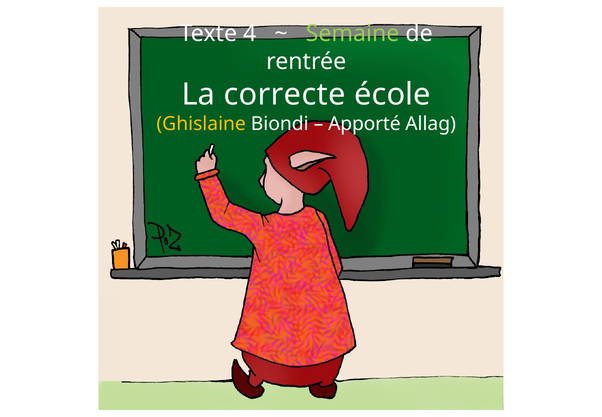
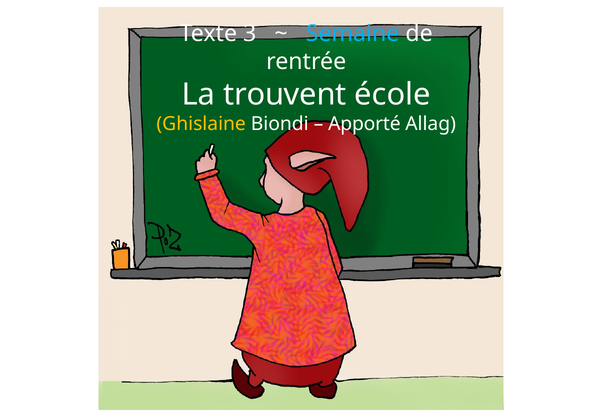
4: 4 -> 3
Semaine colour: light green -> light blue
correcte: correcte -> trouvent
